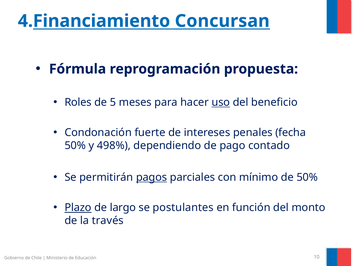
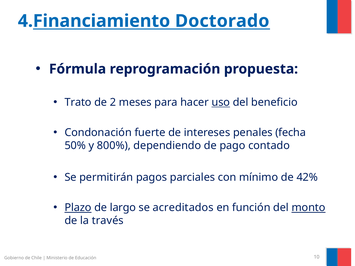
Concursan: Concursan -> Doctorado
Roles: Roles -> Trato
5: 5 -> 2
498%: 498% -> 800%
pagos underline: present -> none
de 50%: 50% -> 42%
postulantes: postulantes -> acreditados
monto underline: none -> present
